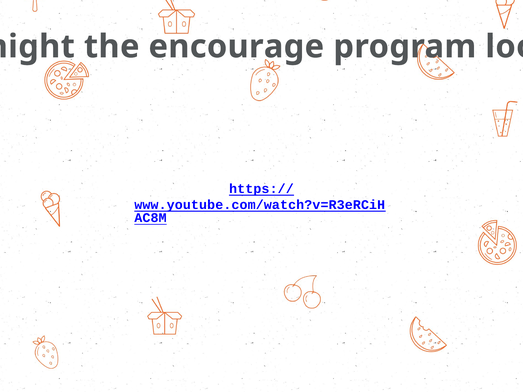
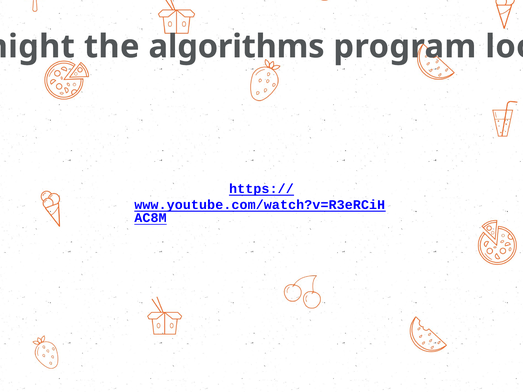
encourage: encourage -> algorithms
